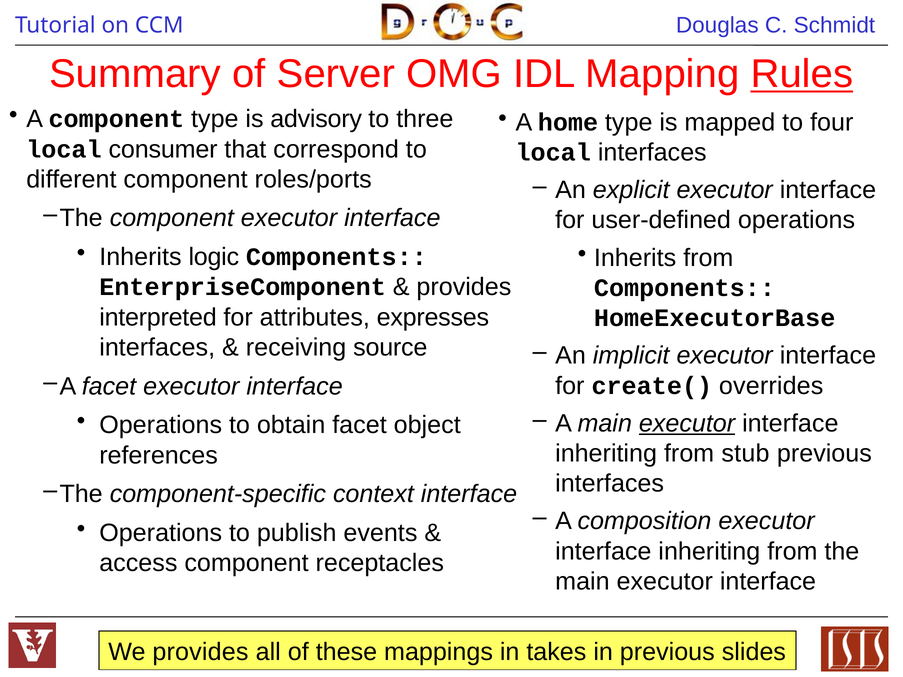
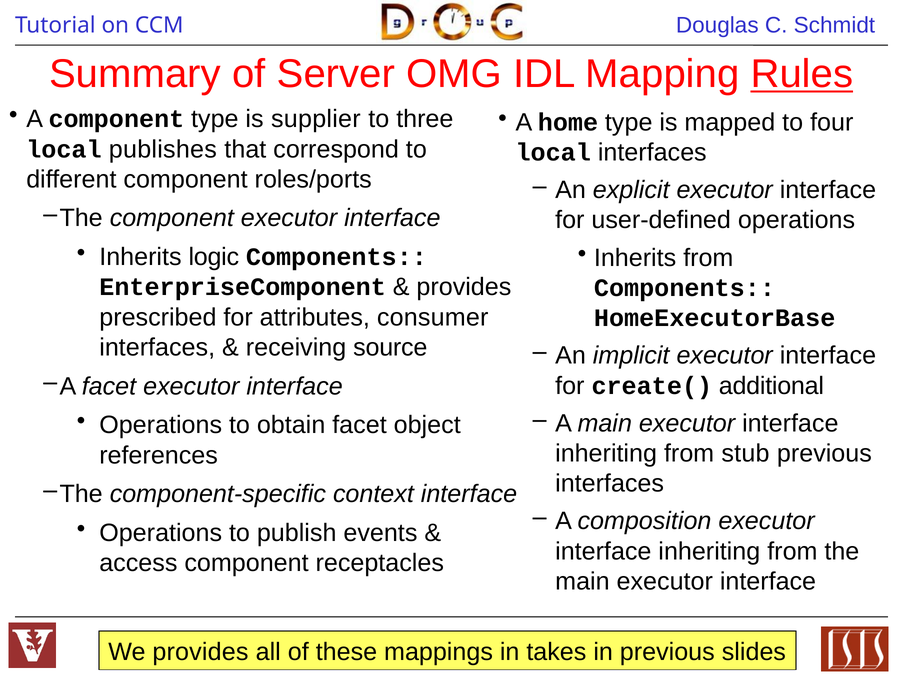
advisory: advisory -> supplier
consumer: consumer -> publishes
interpreted: interpreted -> prescribed
expresses: expresses -> consumer
overrides: overrides -> additional
executor at (687, 424) underline: present -> none
